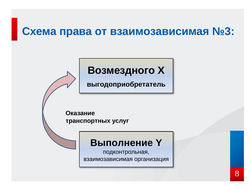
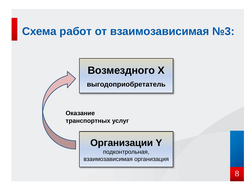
права: права -> работ
Выполнение: Выполнение -> Организации
